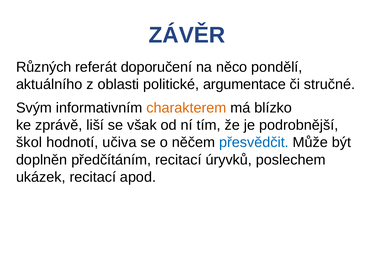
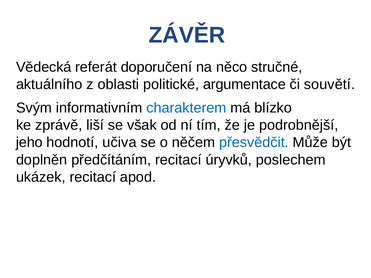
Různých: Různých -> Vědecká
pondělí: pondělí -> stručné
stručné: stručné -> souvětí
charakterem colour: orange -> blue
škol: škol -> jeho
